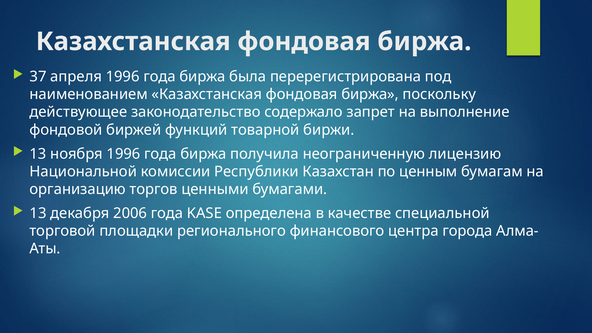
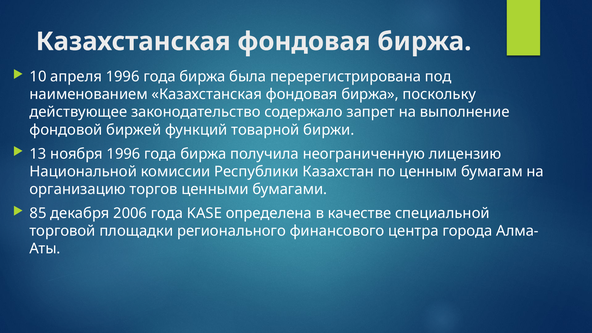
37: 37 -> 10
13 at (38, 213): 13 -> 85
